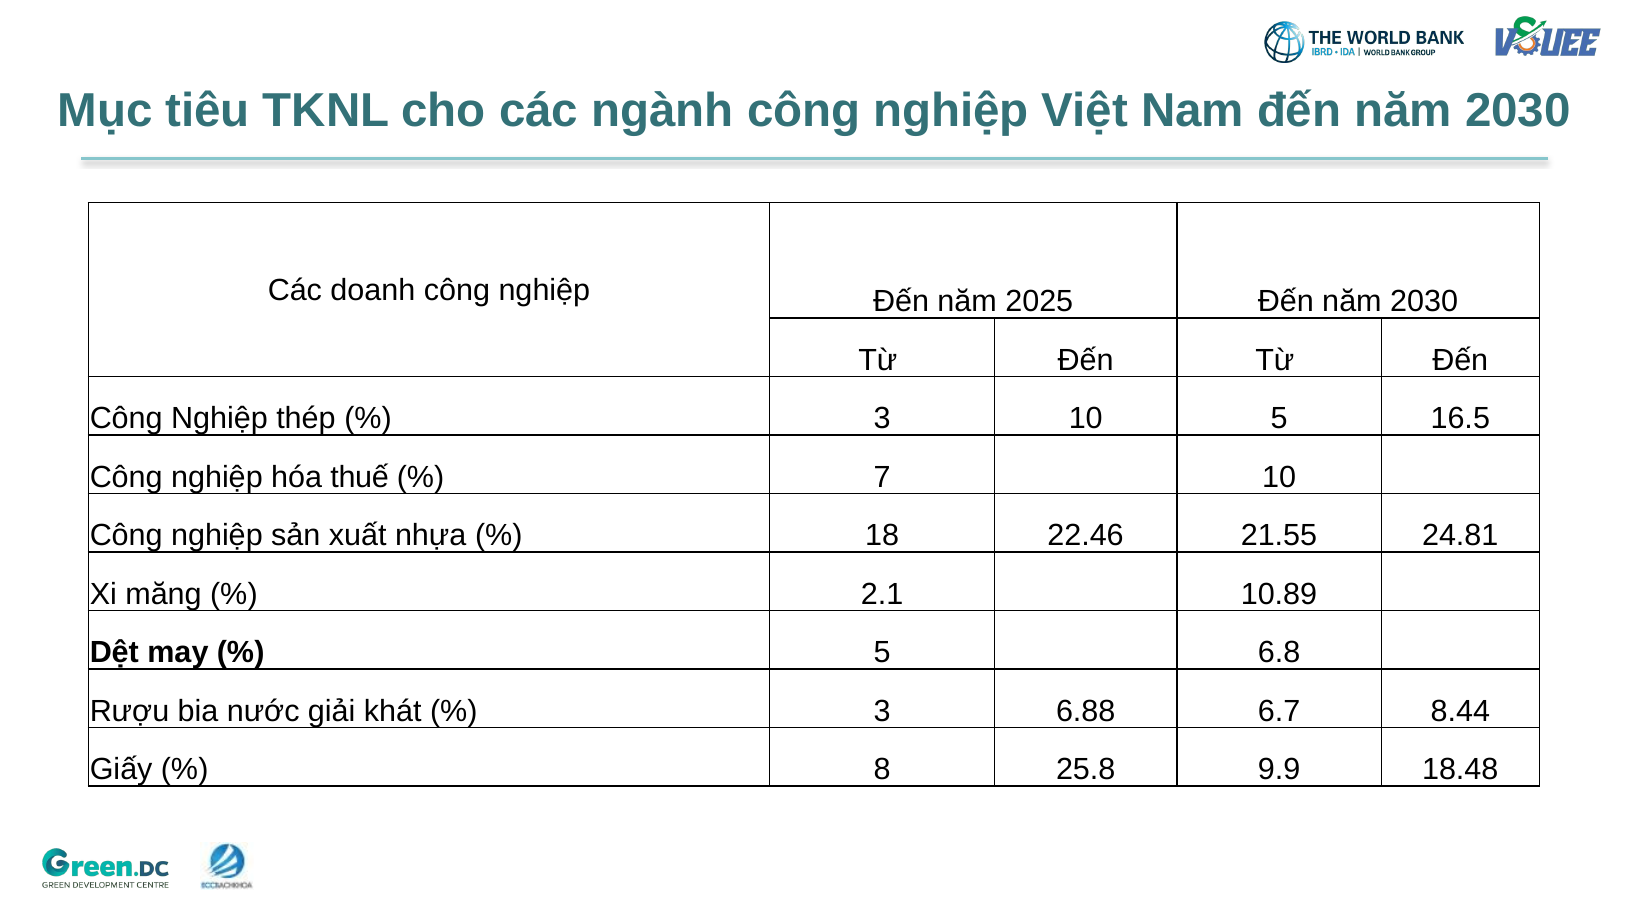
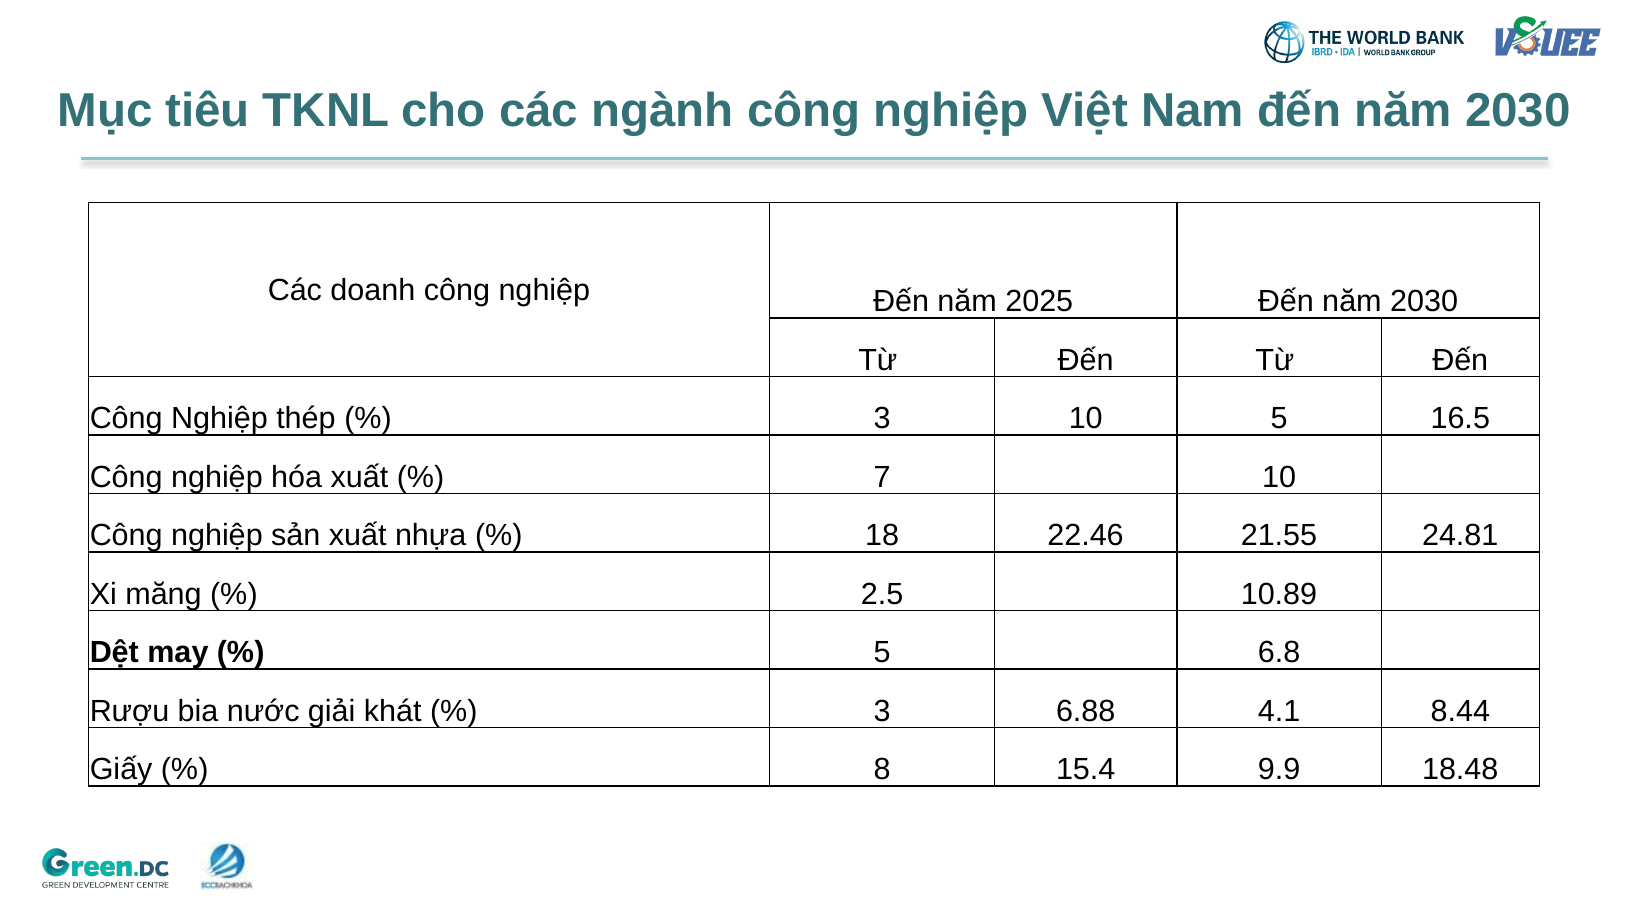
hóa thuế: thuế -> xuất
2.1: 2.1 -> 2.5
6.7: 6.7 -> 4.1
25.8: 25.8 -> 15.4
